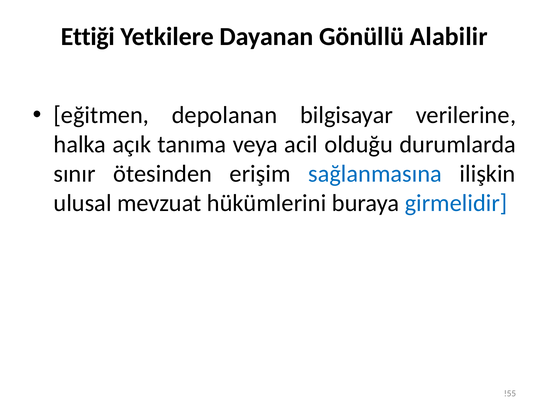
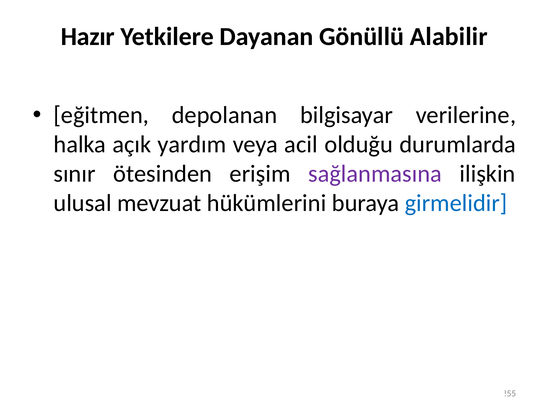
Ettiği: Ettiği -> Hazır
tanıma: tanıma -> yardım
sağlanmasına colour: blue -> purple
